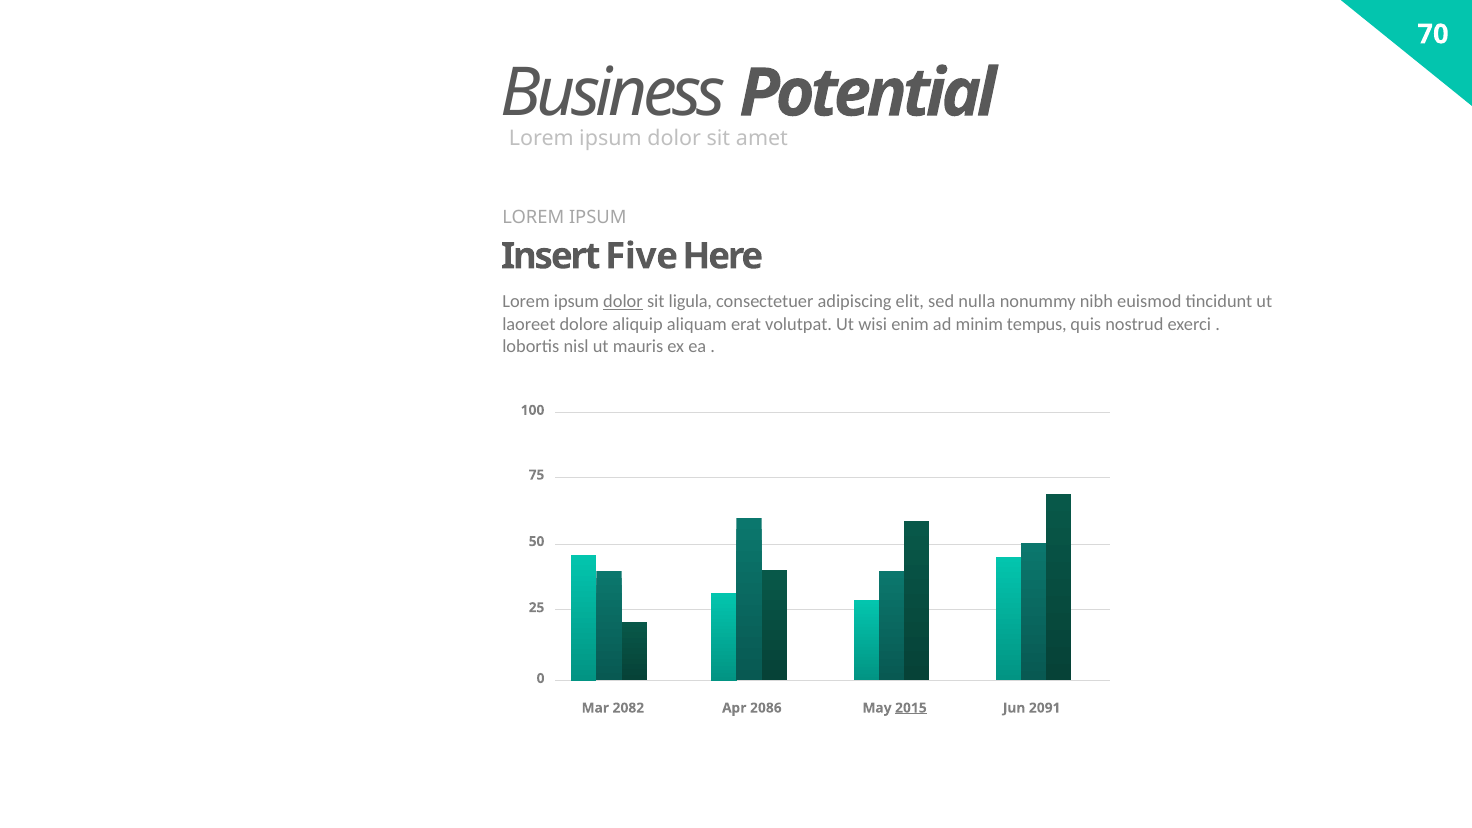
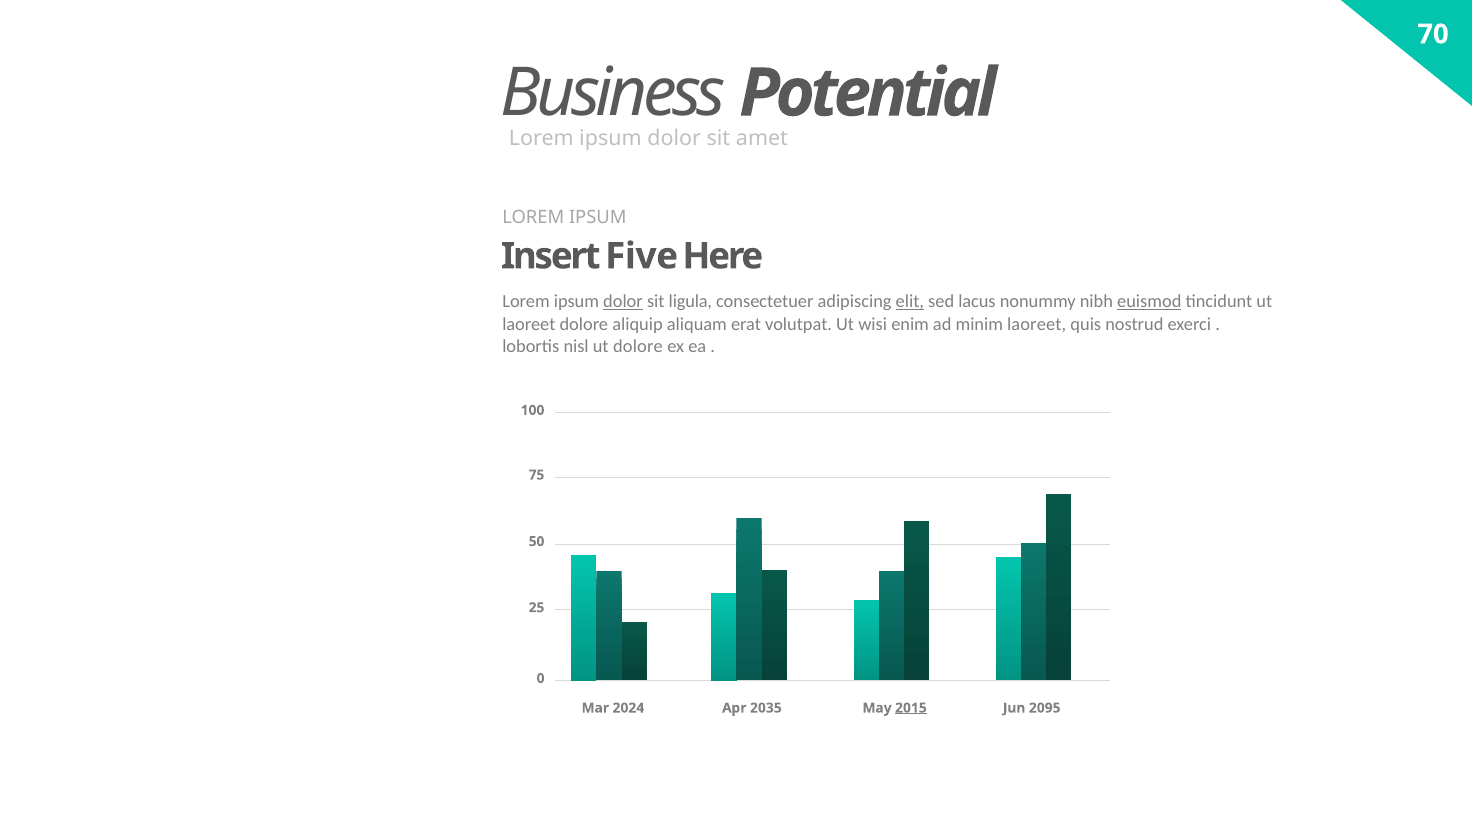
elit underline: none -> present
nulla: nulla -> lacus
euismod underline: none -> present
minim tempus: tempus -> laoreet
ut mauris: mauris -> dolore
2082: 2082 -> 2024
2086: 2086 -> 2035
2091: 2091 -> 2095
